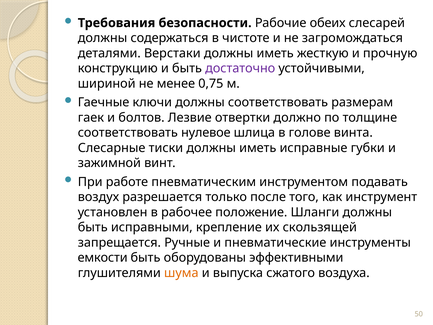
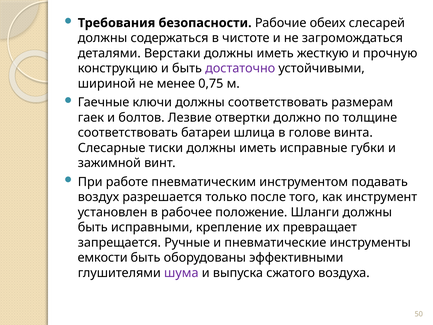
нулевое: нулевое -> батареи
скользящей: скользящей -> превращает
шума colour: orange -> purple
